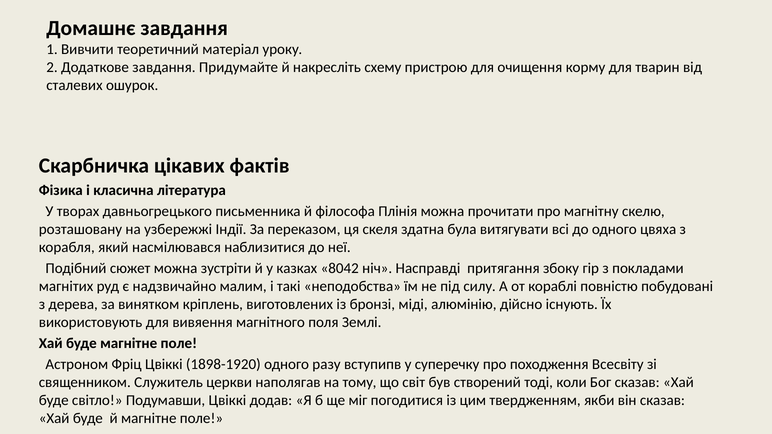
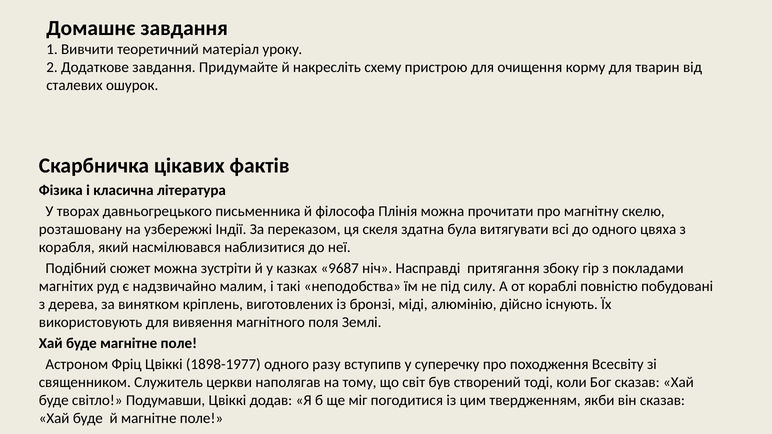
8042: 8042 -> 9687
1898-1920: 1898-1920 -> 1898-1977
